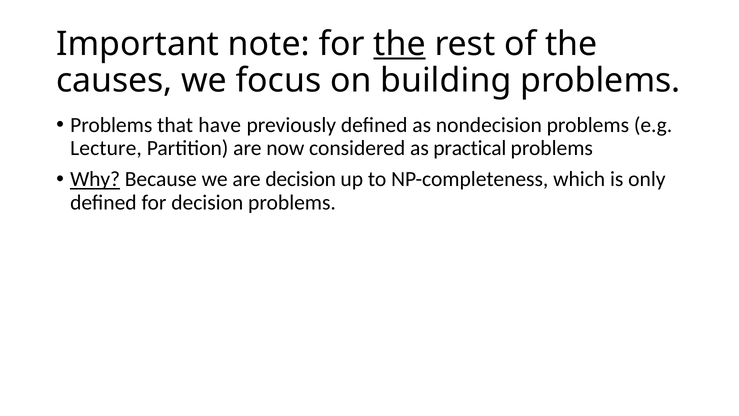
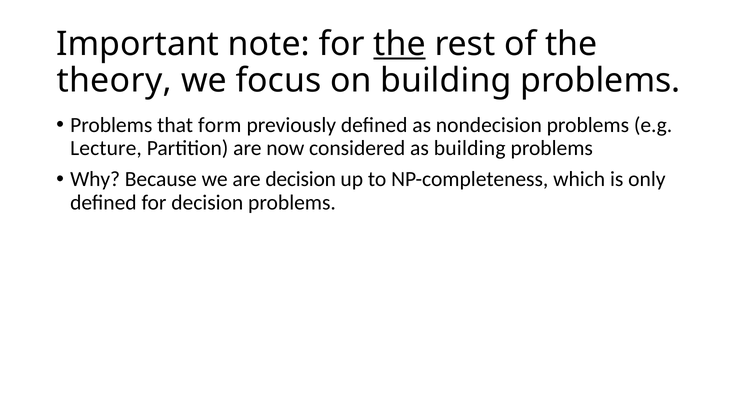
causes: causes -> theory
have: have -> form
as practical: practical -> building
Why underline: present -> none
